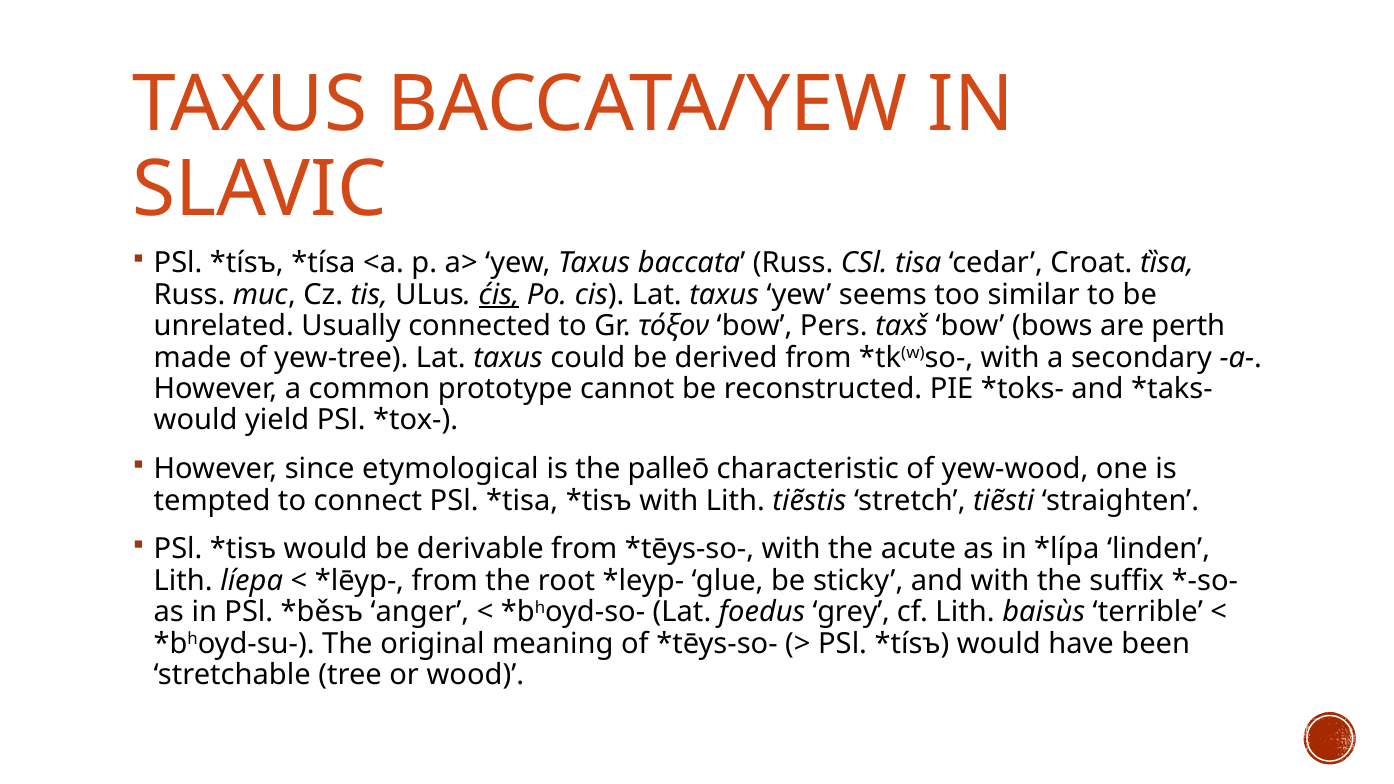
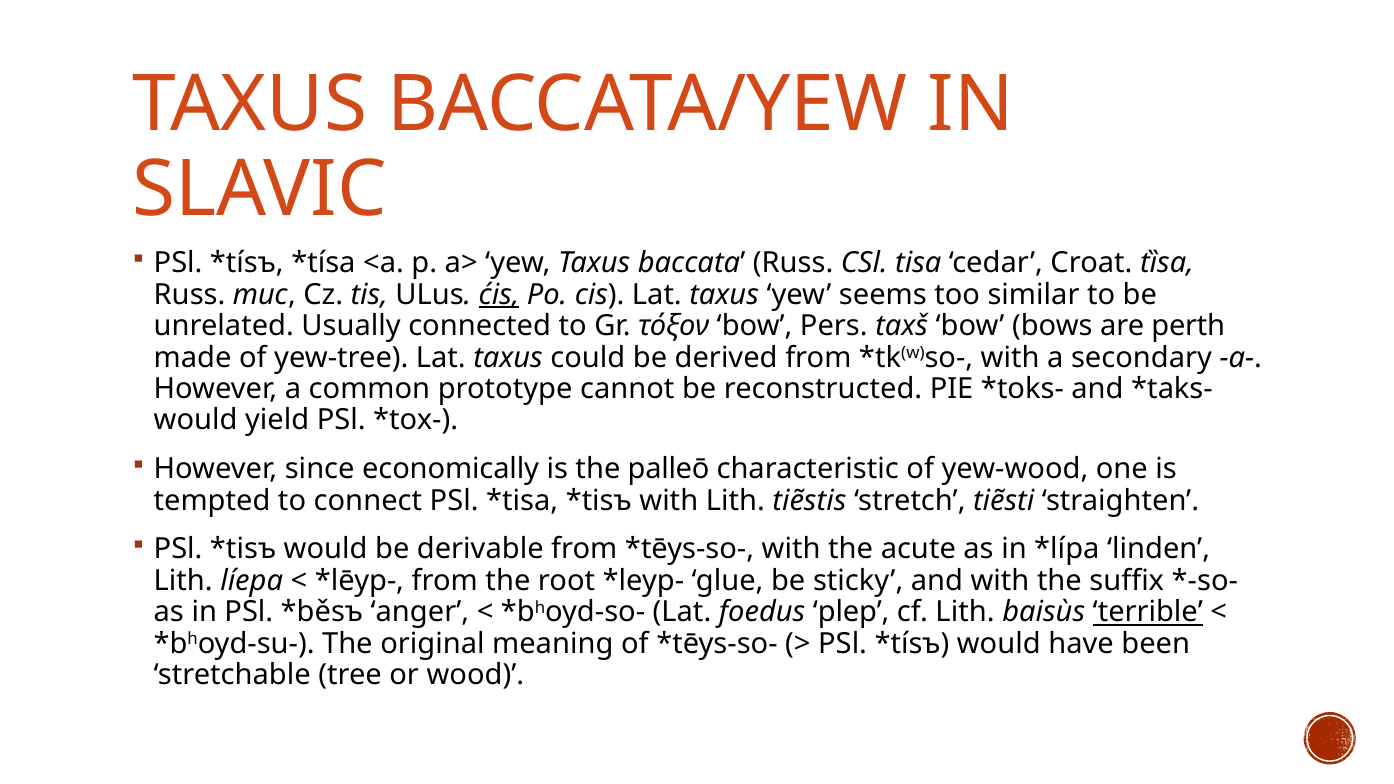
etymological: etymological -> economically
grey: grey -> plep
terrible underline: none -> present
